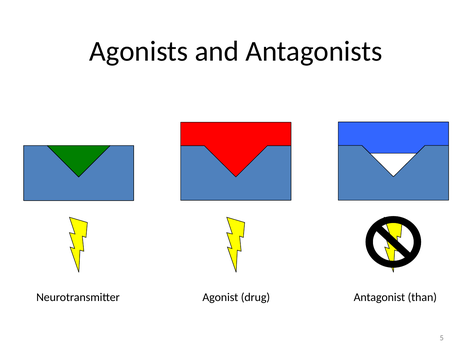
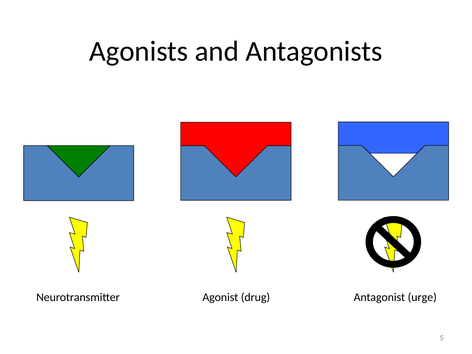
than: than -> urge
